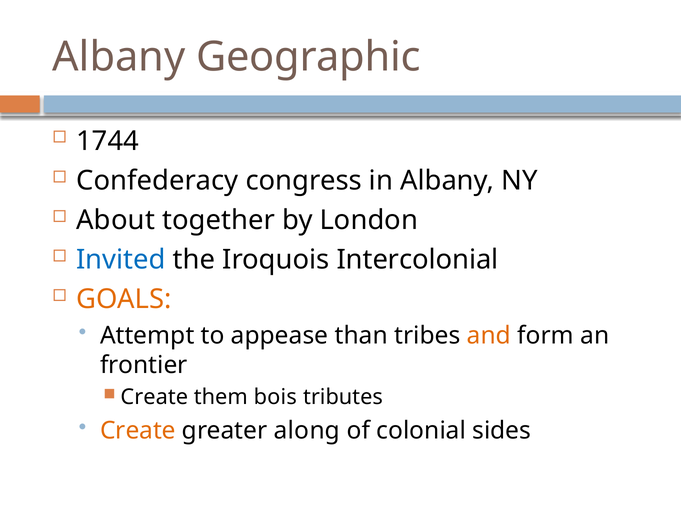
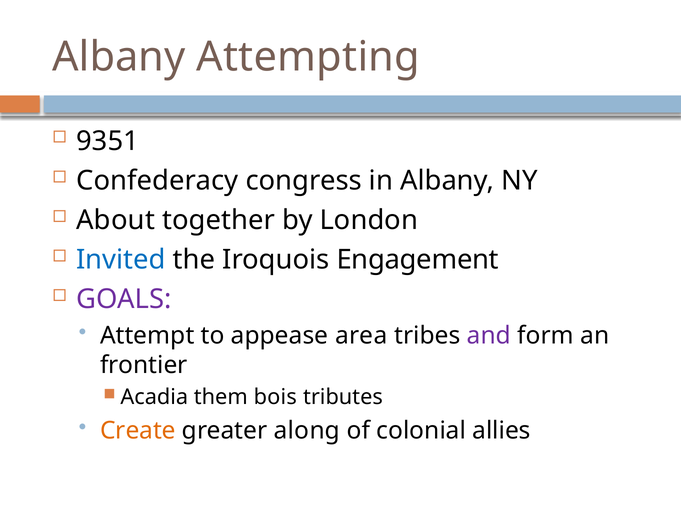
Geographic: Geographic -> Attempting
1744: 1744 -> 9351
Intercolonial: Intercolonial -> Engagement
GOALS colour: orange -> purple
than: than -> area
and colour: orange -> purple
Create at (154, 397): Create -> Acadia
sides: sides -> allies
